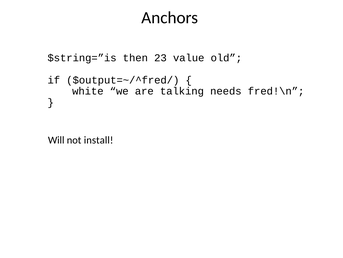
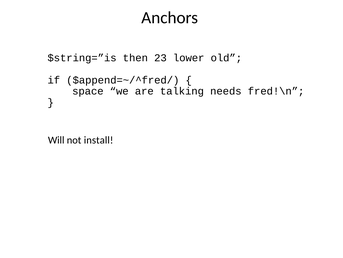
value: value -> lower
$output=~/^fred/: $output=~/^fred/ -> $append=~/^fred/
white: white -> space
